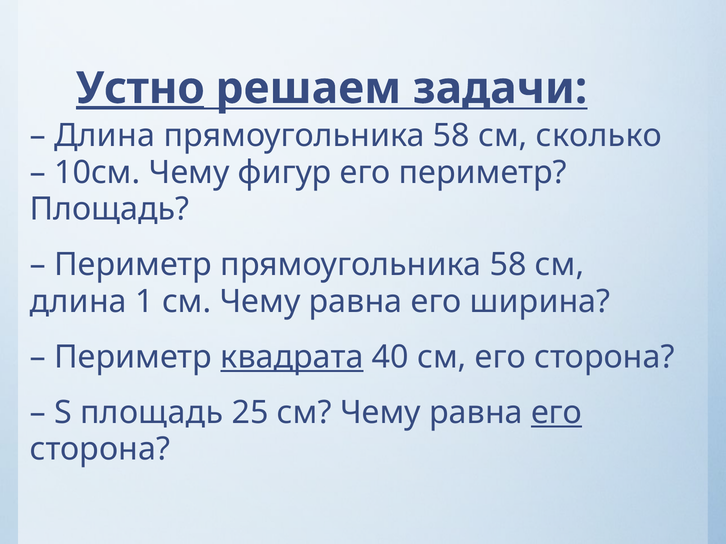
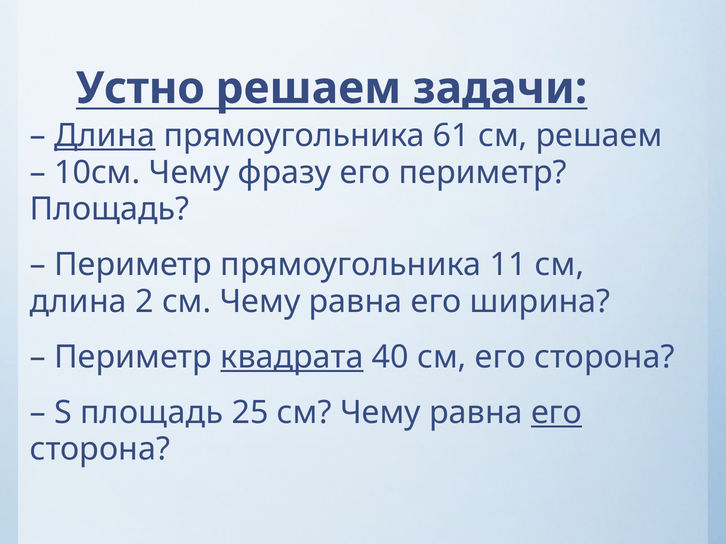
Устно underline: present -> none
Длина at (105, 136) underline: none -> present
58 at (451, 136): 58 -> 61
см сколько: сколько -> решаем
фигур: фигур -> фразу
Периметр прямоугольника 58: 58 -> 11
1: 1 -> 2
